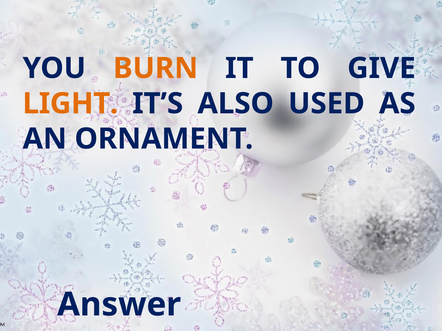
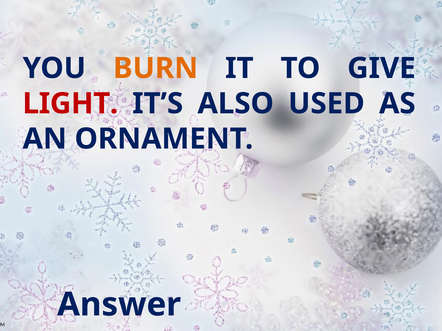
LIGHT colour: orange -> red
